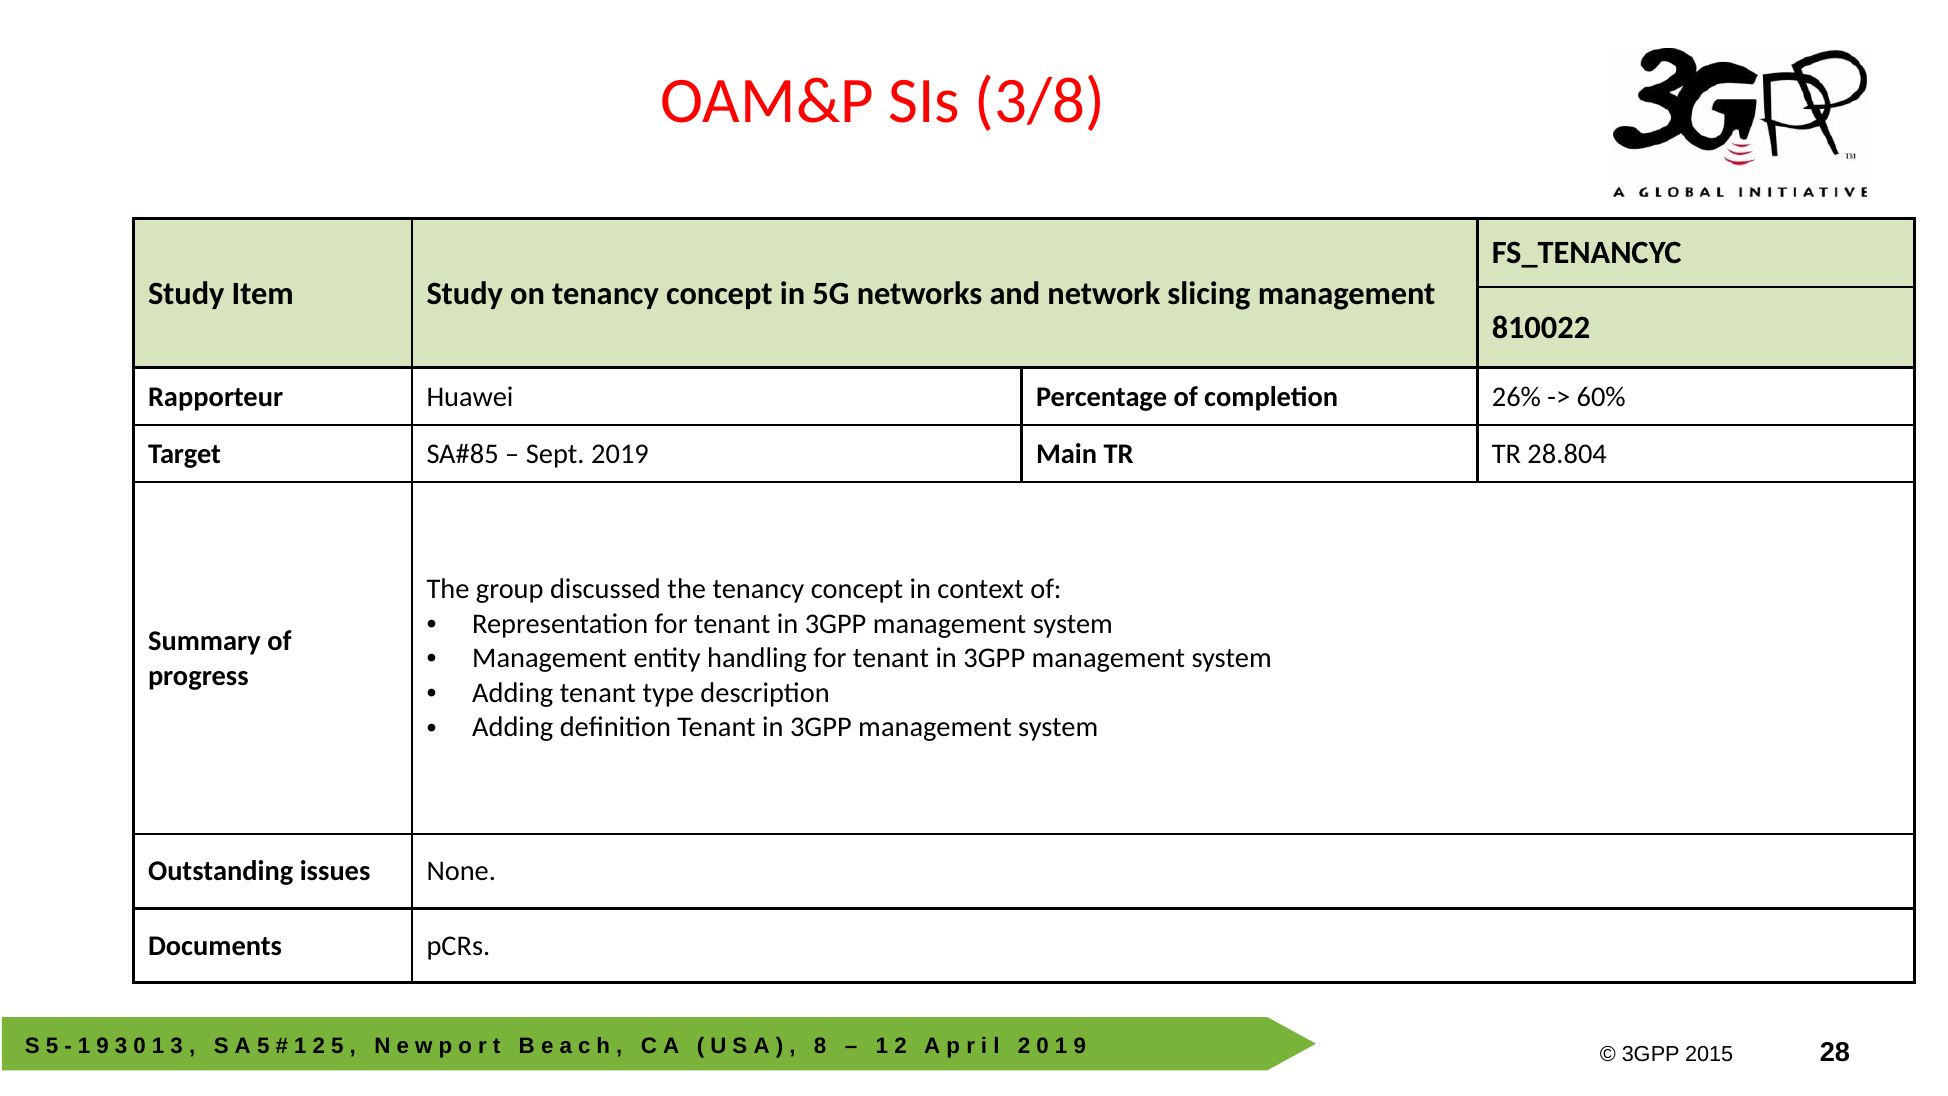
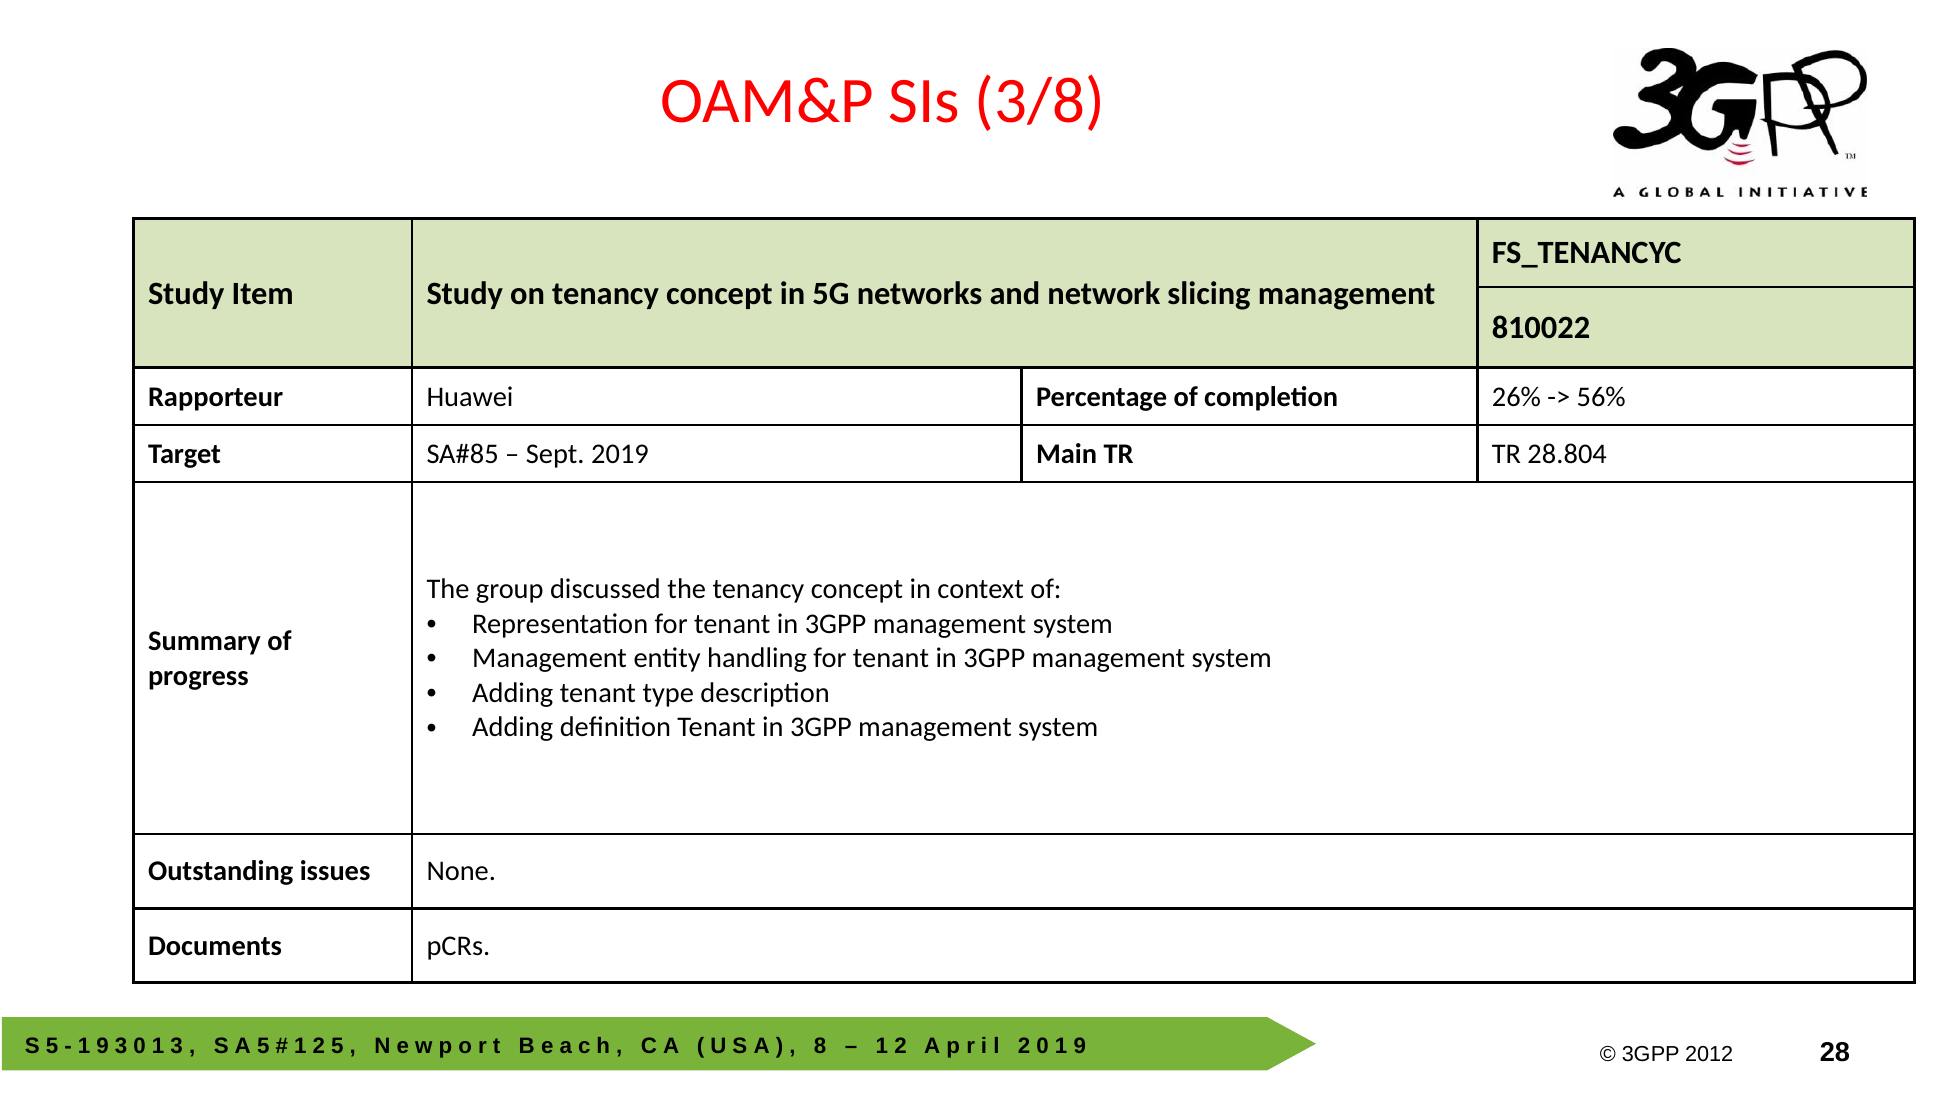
60%: 60% -> 56%
2015 at (1709, 1054): 2015 -> 2012
